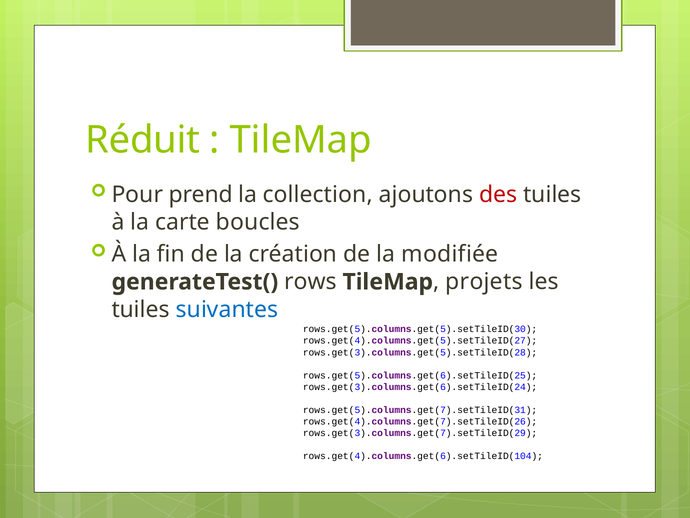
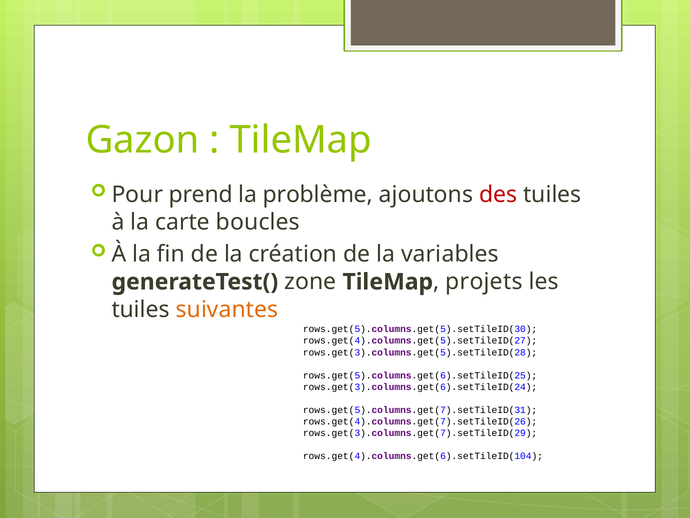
Réduit: Réduit -> Gazon
collection: collection -> problème
modifiée: modifiée -> variables
rows: rows -> zone
suivantes colour: blue -> orange
